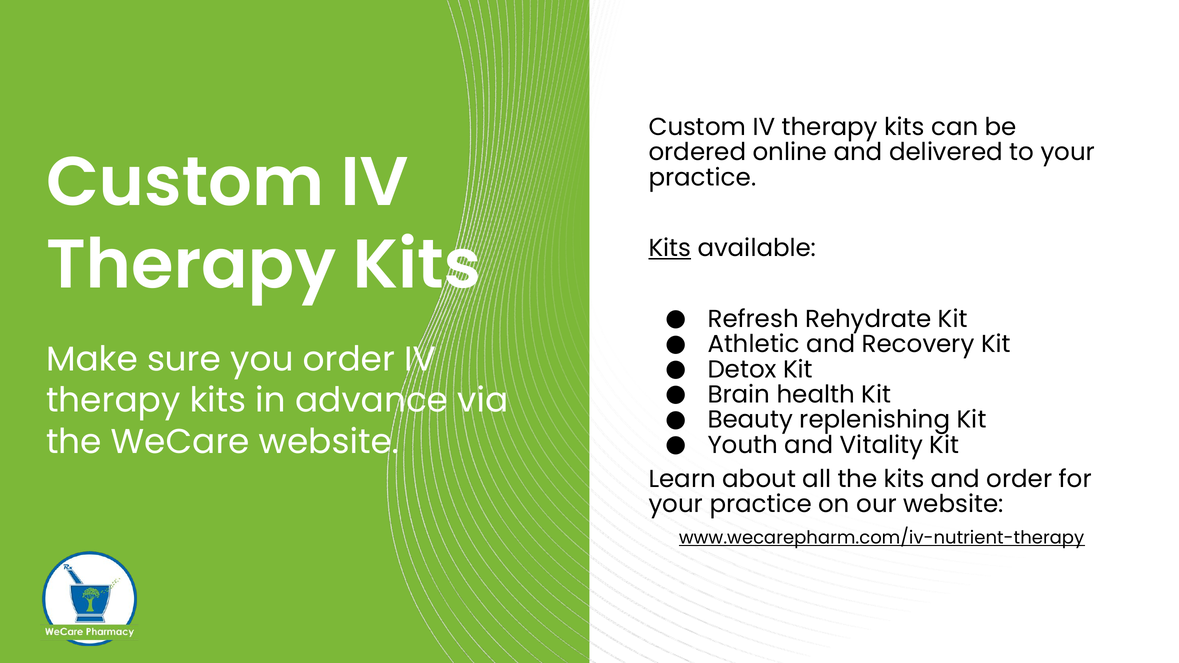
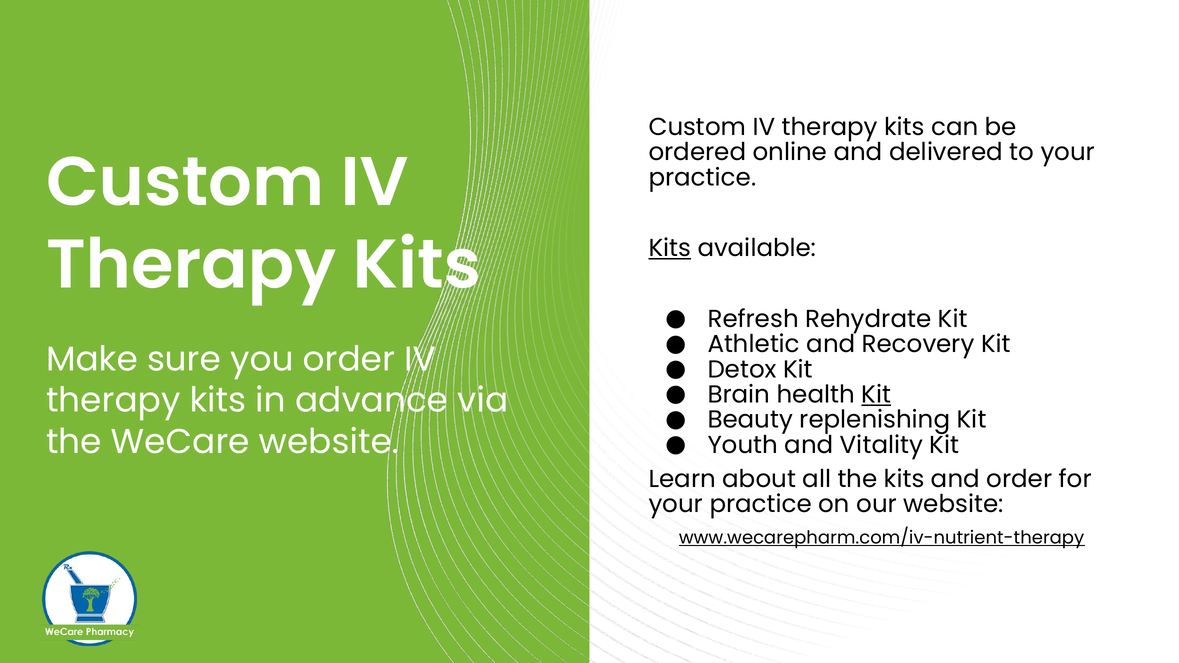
Kit at (876, 395) underline: none -> present
